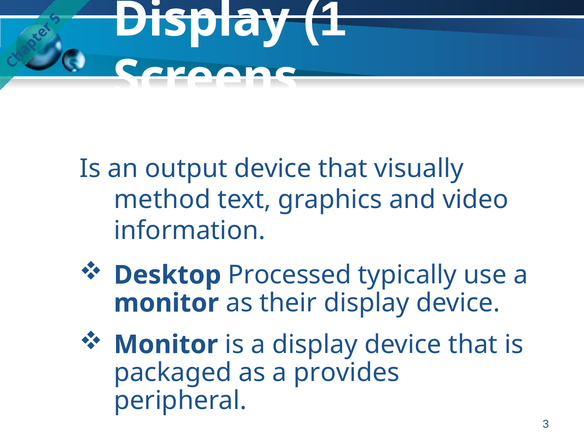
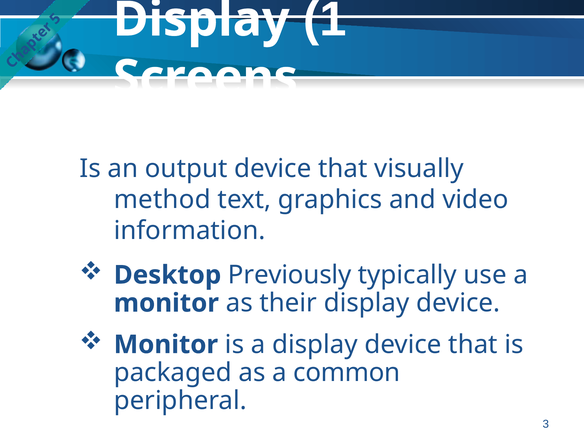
Processed: Processed -> Previously
provides: provides -> common
